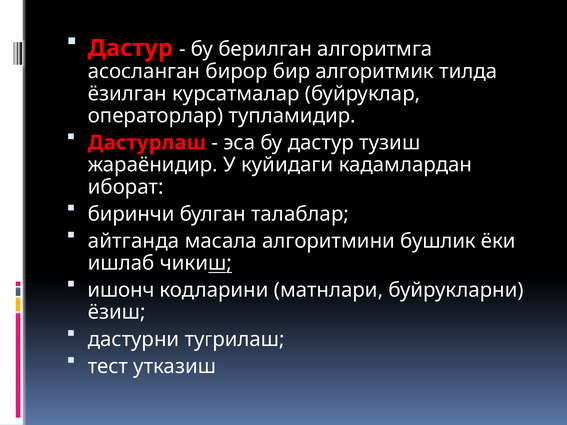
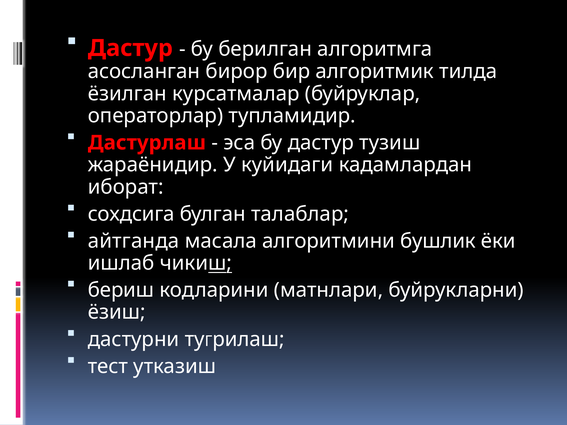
биринчи: биринчи -> сохдсига
ишонч: ишонч -> бериш
